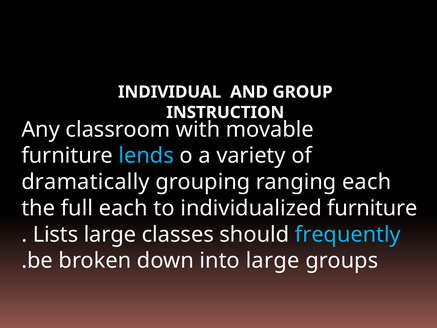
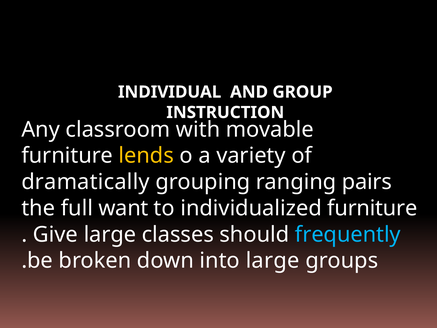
lends colour: light blue -> yellow
ranging each: each -> pairs
full each: each -> want
Lists: Lists -> Give
